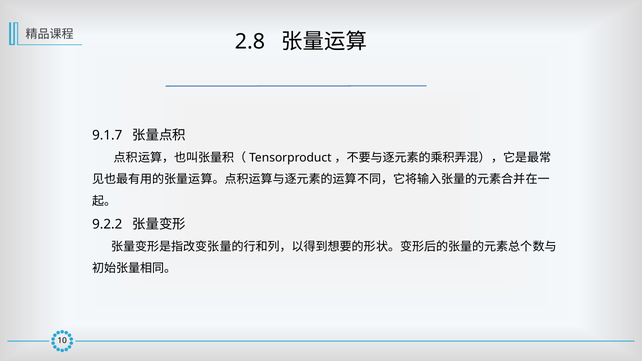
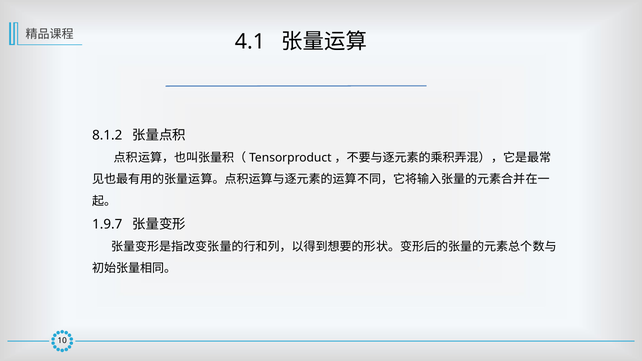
2.8: 2.8 -> 4.1
9.1.7: 9.1.7 -> 8.1.2
9.2.2: 9.2.2 -> 1.9.7
